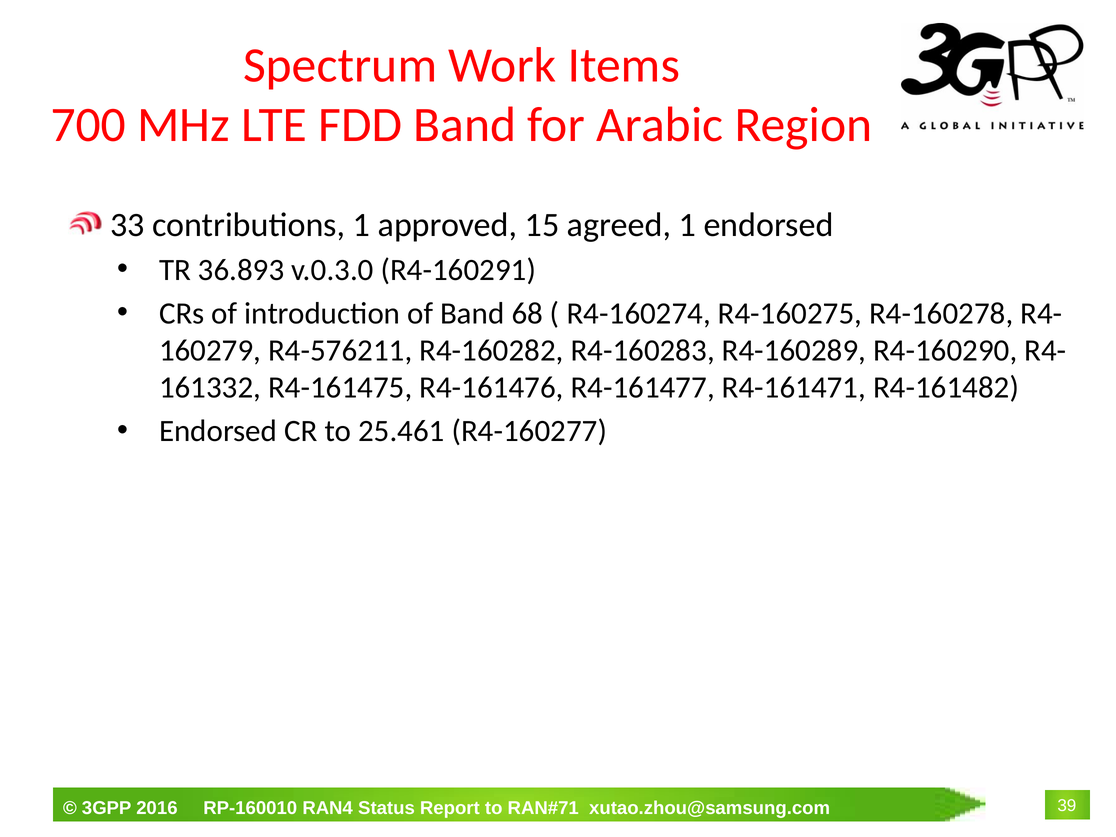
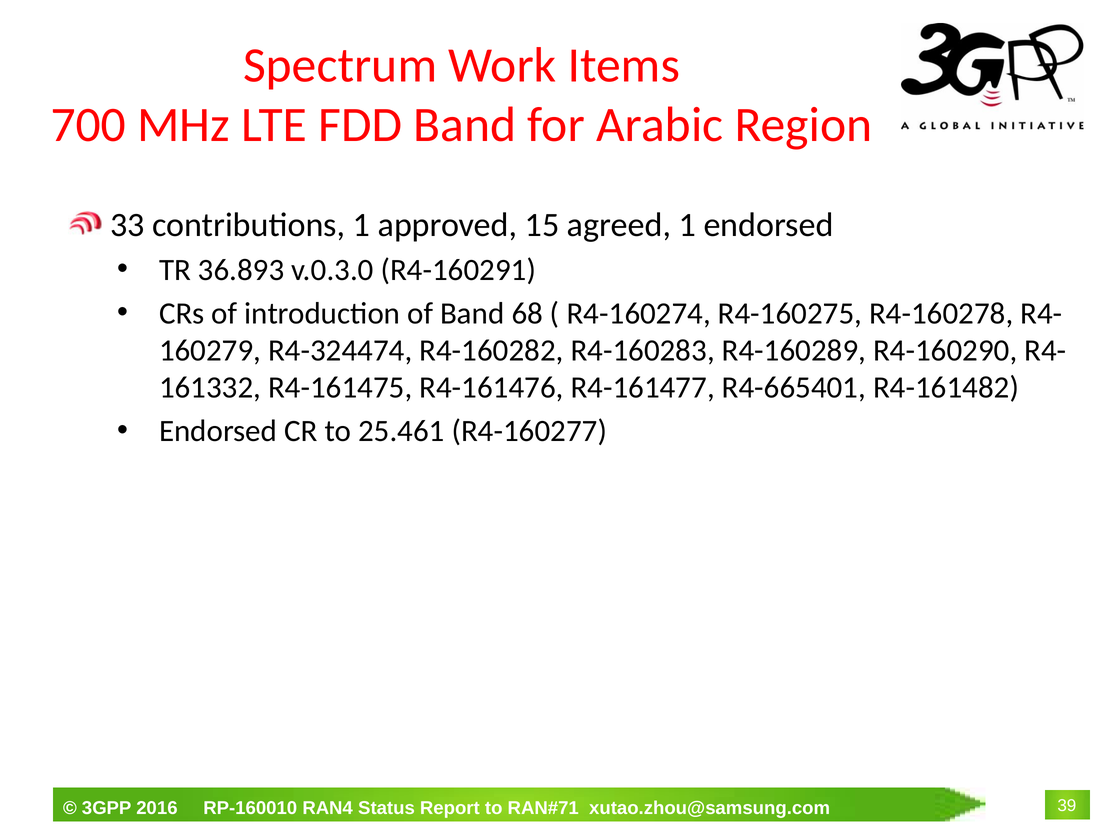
R4-576211: R4-576211 -> R4-324474
R4-161471: R4-161471 -> R4-665401
